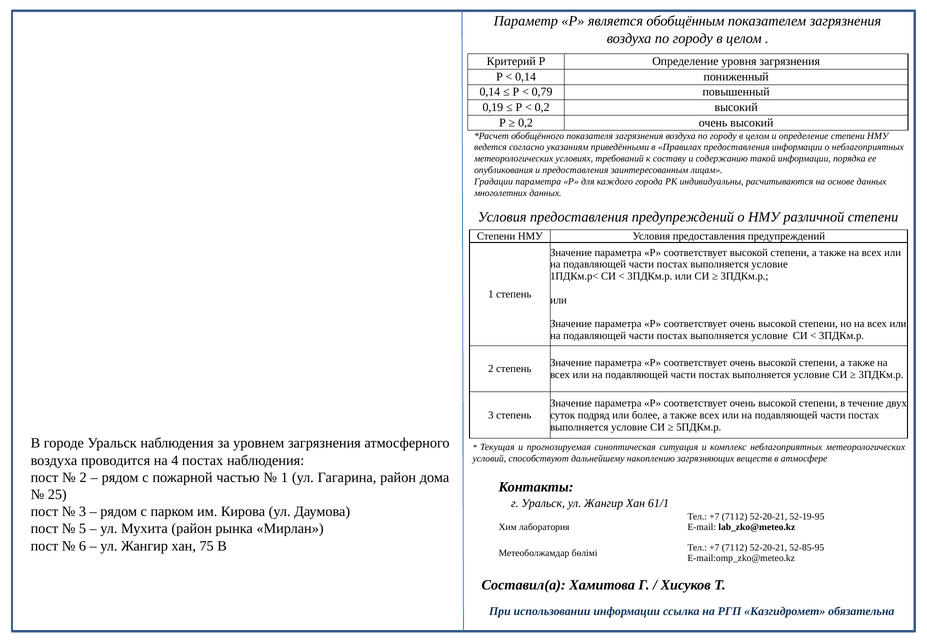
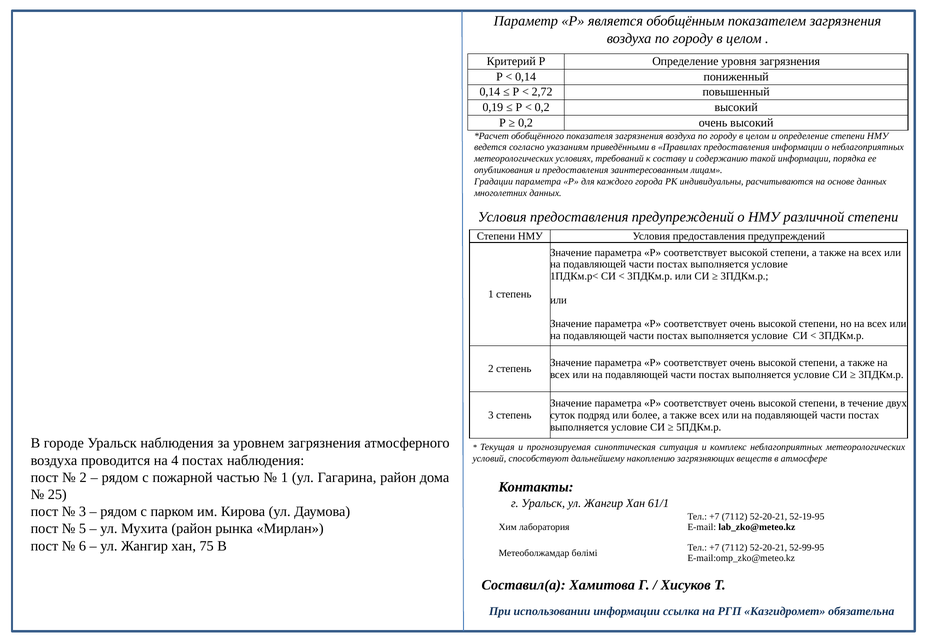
0,79: 0,79 -> 2,72
52-85-95: 52-85-95 -> 52-99-95
